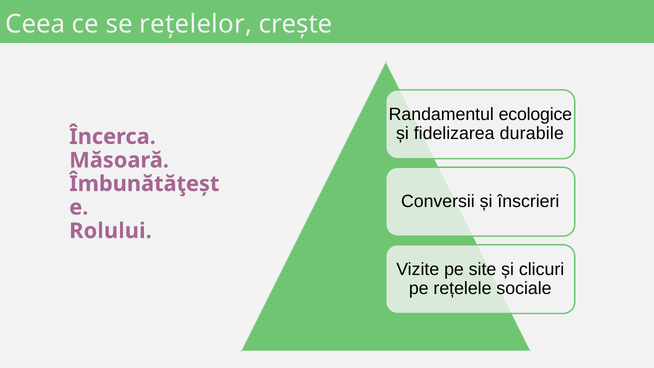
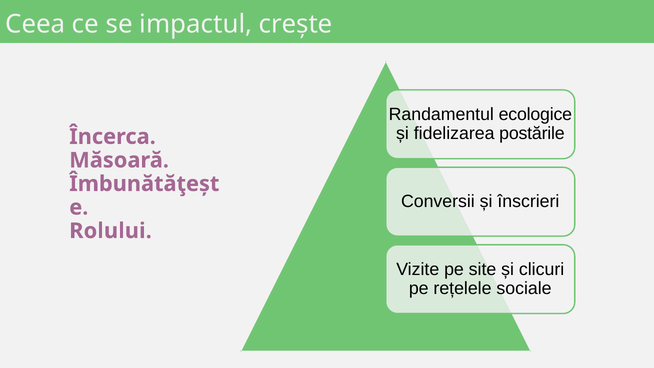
rețelelor: rețelelor -> impactul
durabile: durabile -> postările
